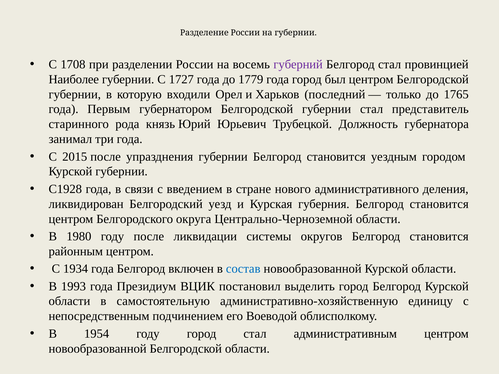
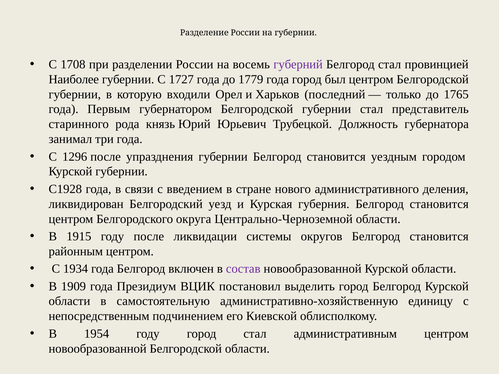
2015: 2015 -> 1296
1980: 1980 -> 1915
состав colour: blue -> purple
1993: 1993 -> 1909
Воеводой: Воеводой -> Киевской
